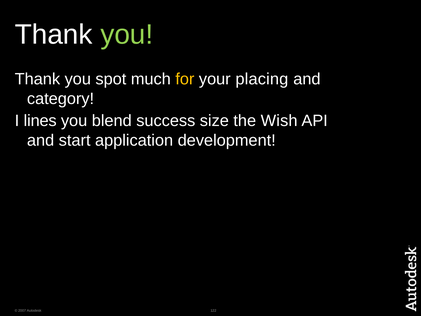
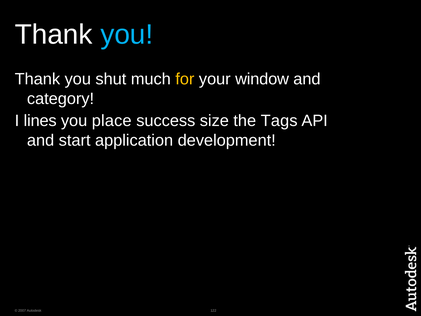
you at (127, 35) colour: light green -> light blue
spot: spot -> shut
placing: placing -> window
blend: blend -> place
Wish: Wish -> Tags
